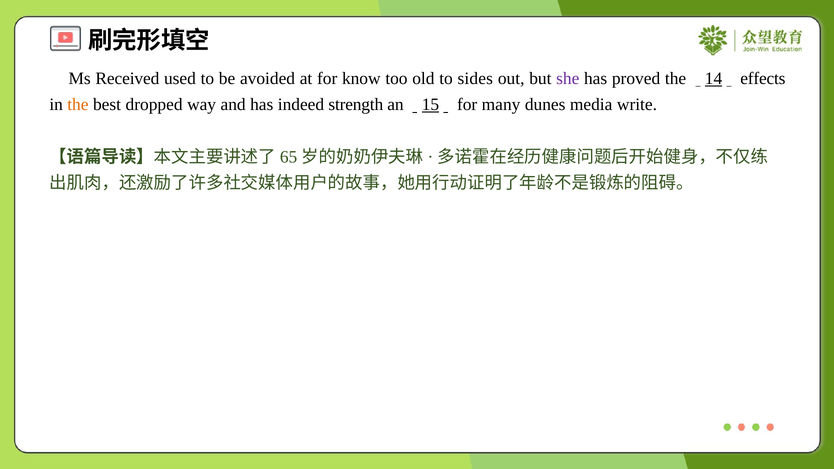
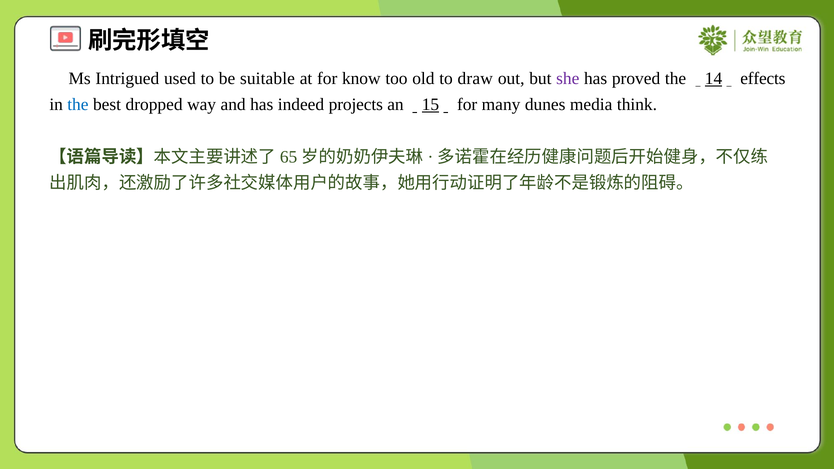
Received: Received -> Intrigued
avoided: avoided -> suitable
sides: sides -> draw
the at (78, 104) colour: orange -> blue
strength: strength -> projects
write: write -> think
